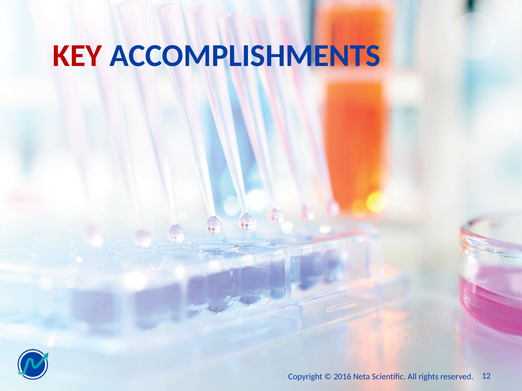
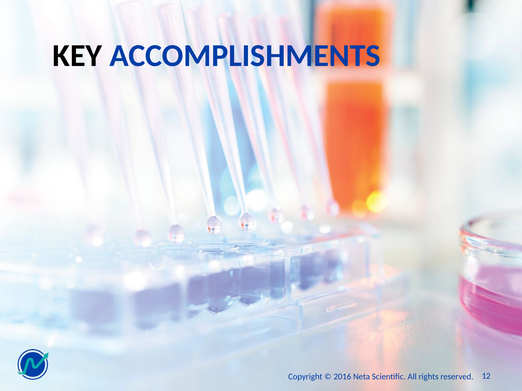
KEY colour: red -> black
